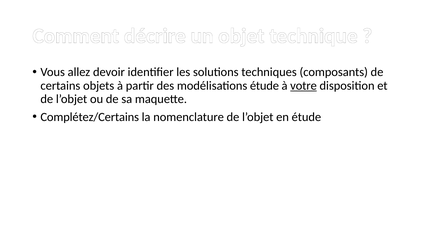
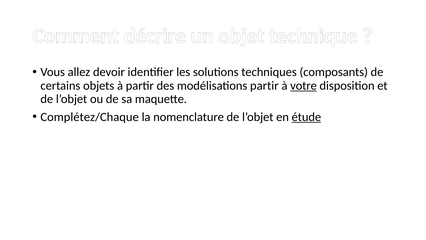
modélisations étude: étude -> partir
Complétez/Certains: Complétez/Certains -> Complétez/Chaque
étude at (306, 117) underline: none -> present
